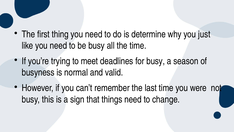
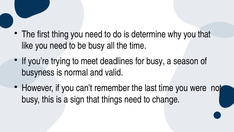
you just: just -> that
